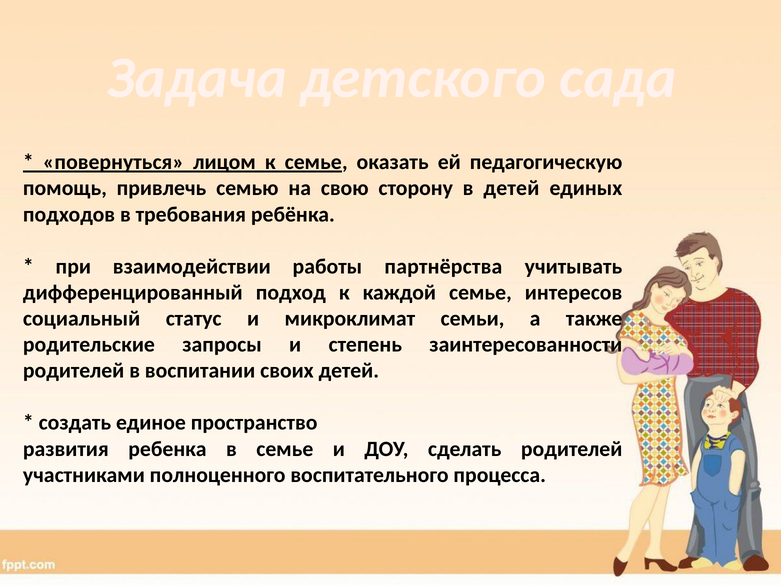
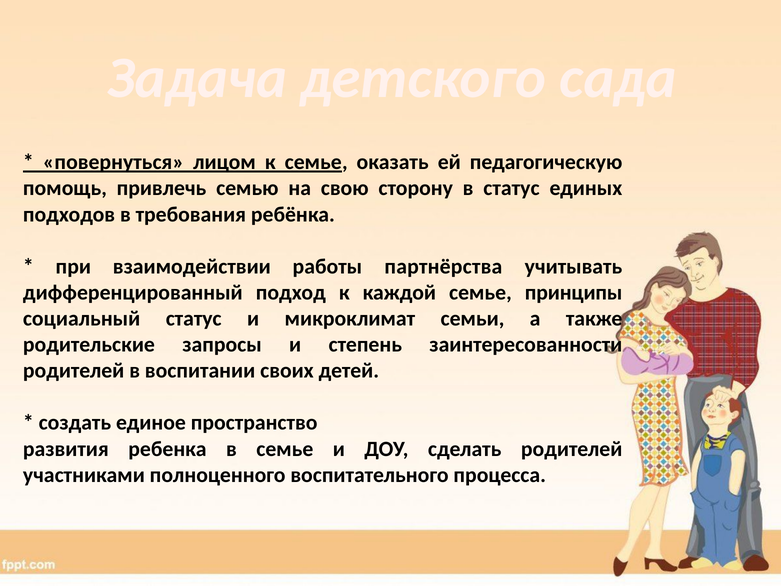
в детей: детей -> статус
интересов: интересов -> принципы
